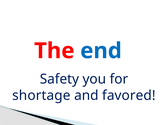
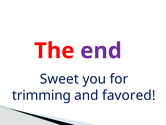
end colour: blue -> purple
Safety: Safety -> Sweet
shortage: shortage -> trimming
